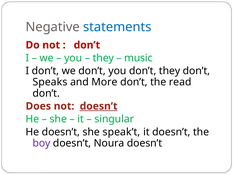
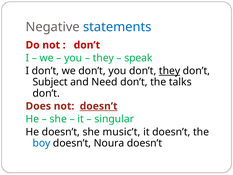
music: music -> speak
they at (170, 71) underline: none -> present
Speaks: Speaks -> Subject
More: More -> Need
read: read -> talks
speak’t: speak’t -> music’t
boy colour: purple -> blue
